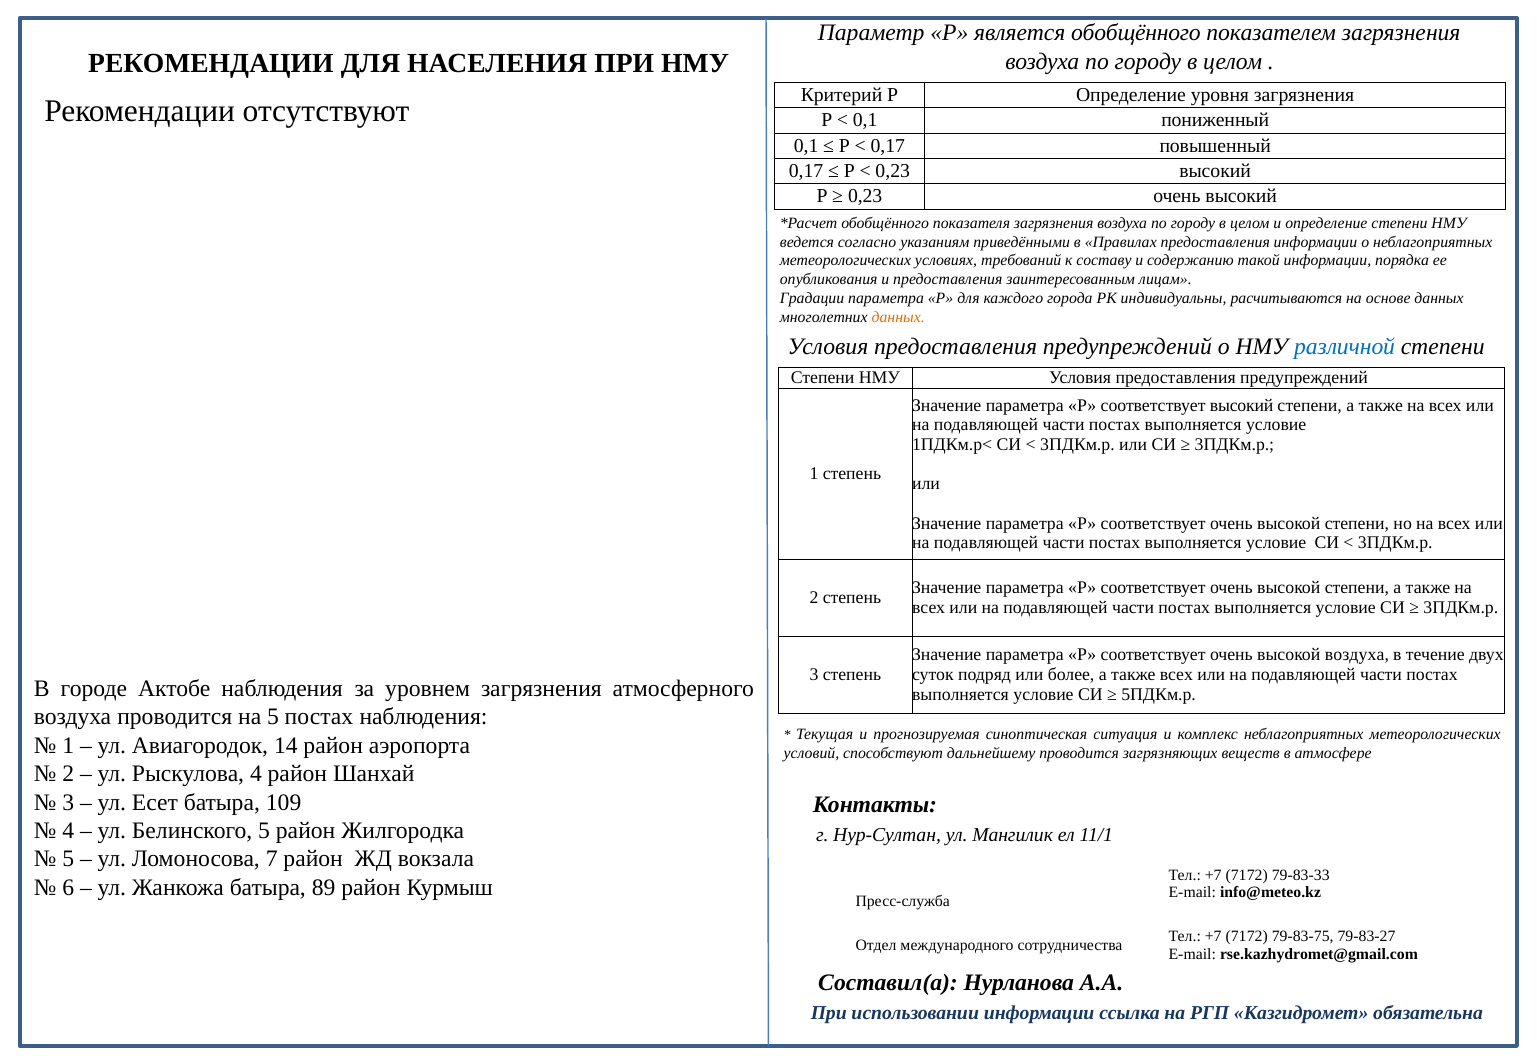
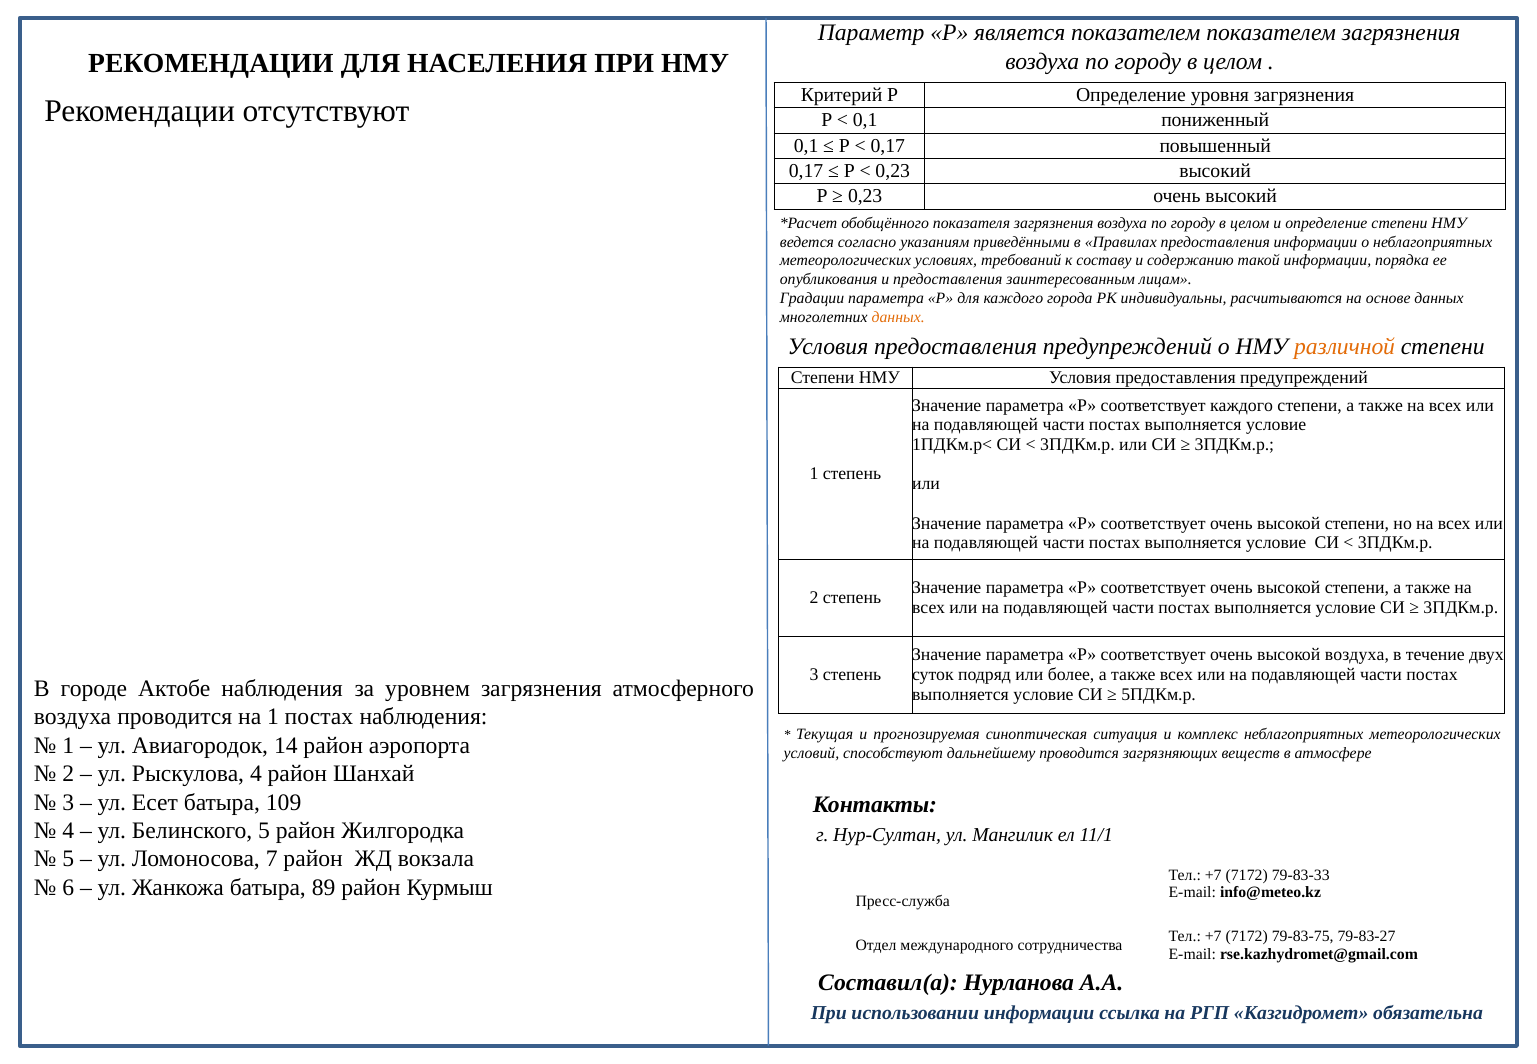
является обобщённого: обобщённого -> показателем
различной colour: blue -> orange
соответствует высокий: высокий -> каждого
на 5: 5 -> 1
